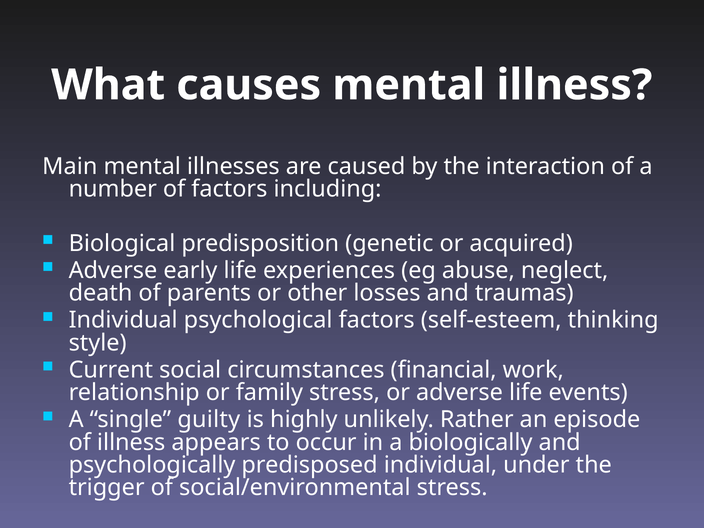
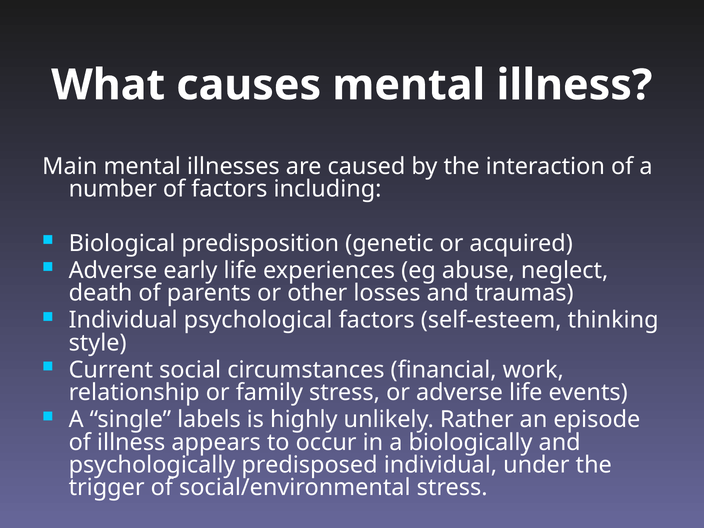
guilty: guilty -> labels
